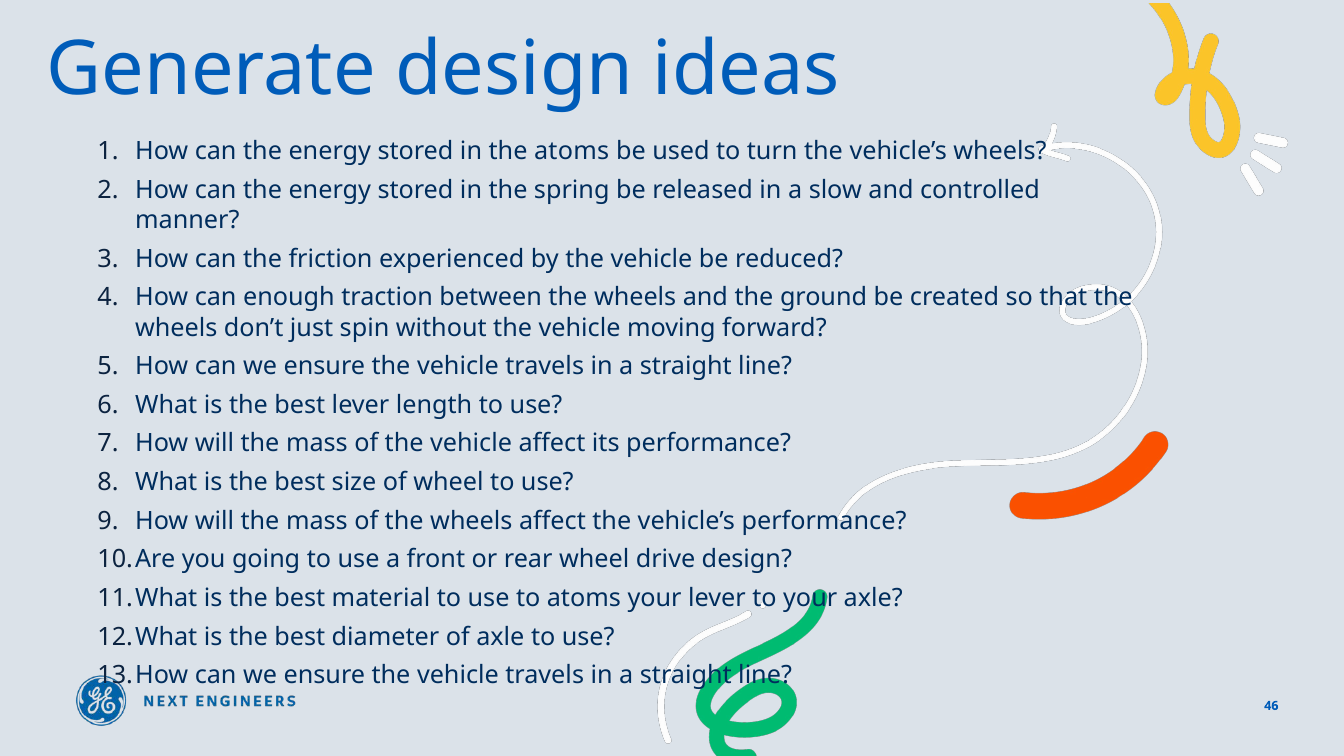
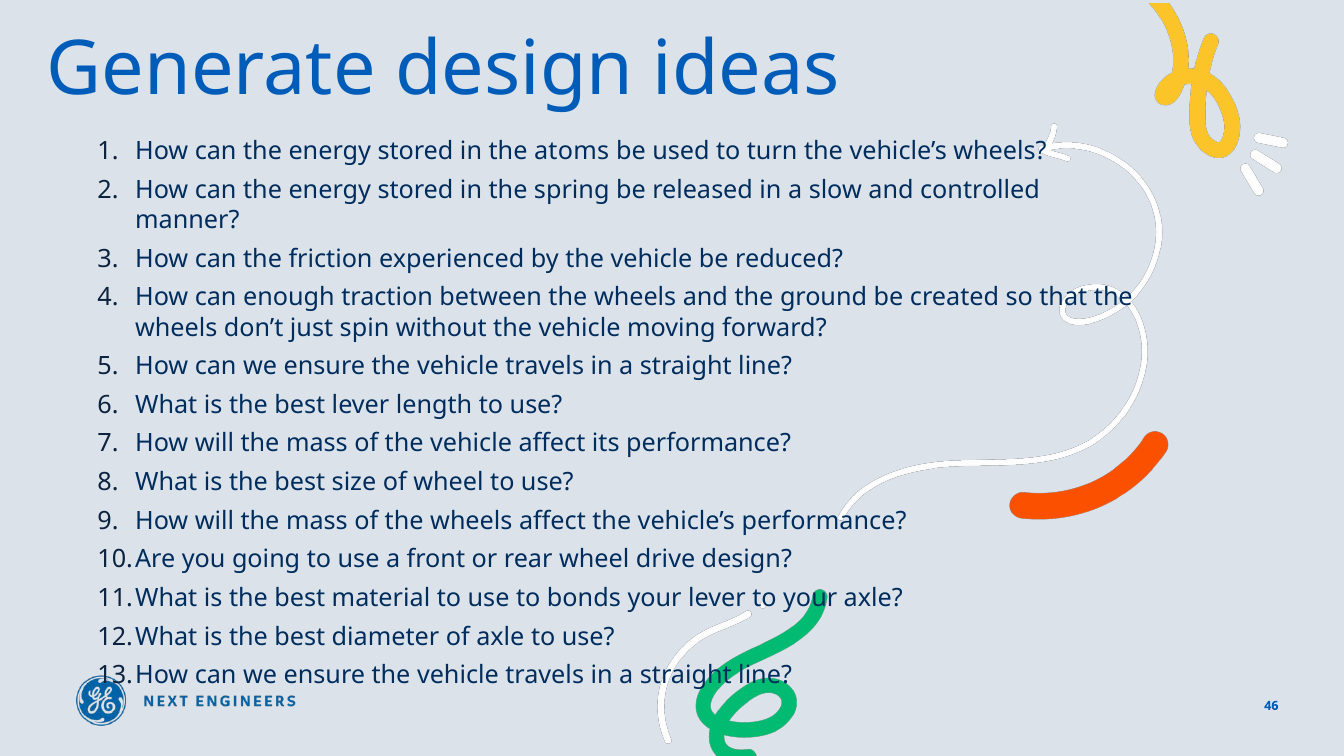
to atoms: atoms -> bonds
